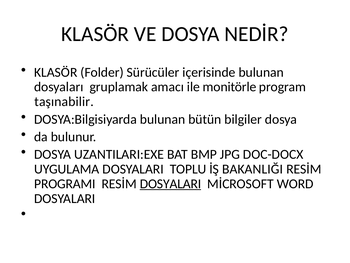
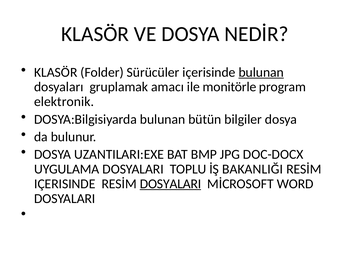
bulunan at (261, 72) underline: none -> present
taşınabilir: taşınabilir -> elektronik
PROGRAMI at (65, 183): PROGRAMI -> IÇERISINDE
